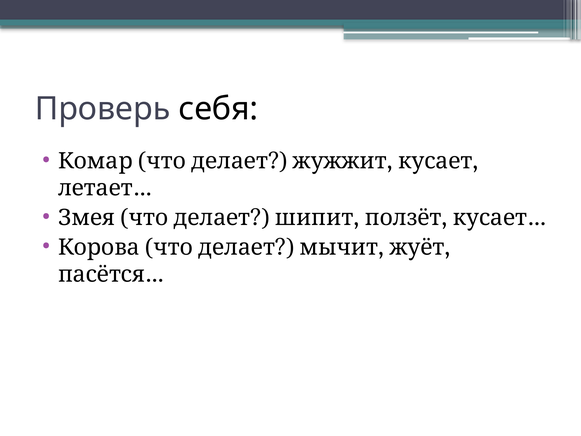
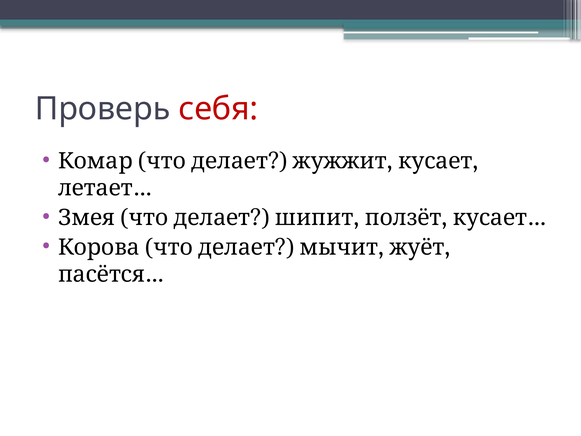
себя colour: black -> red
